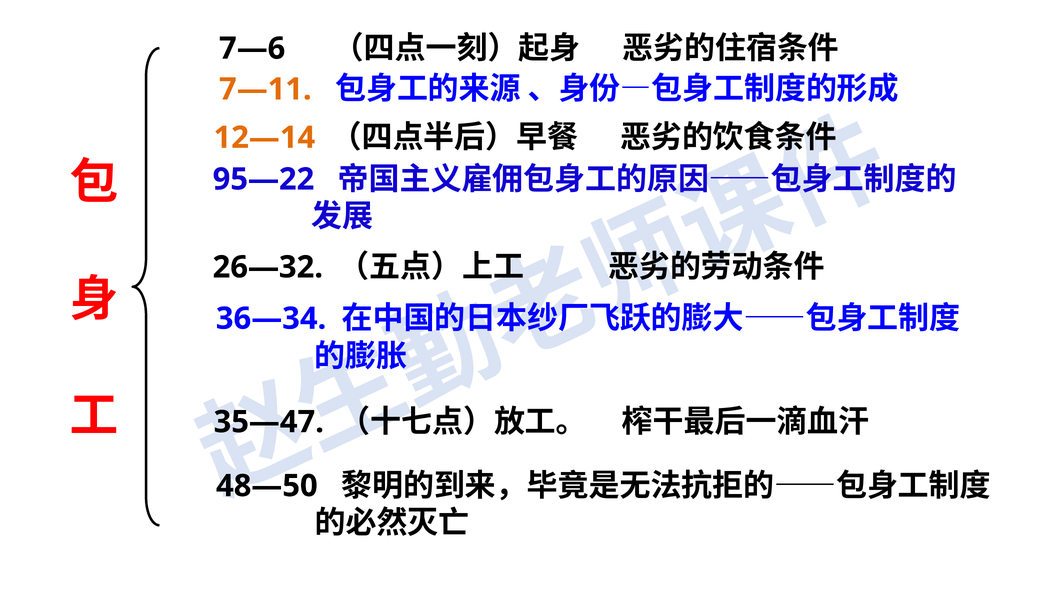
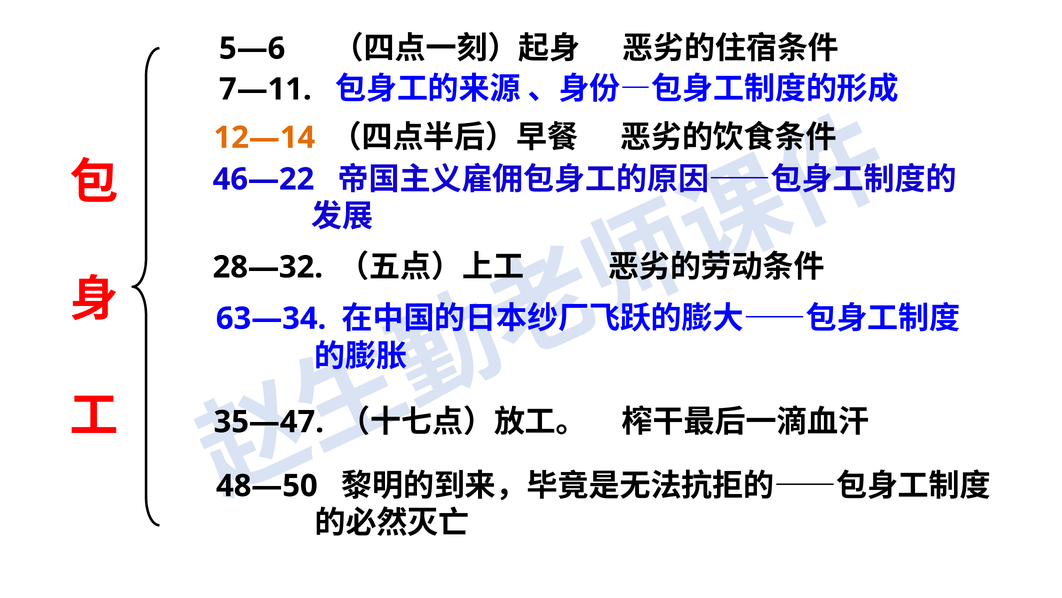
7—6: 7—6 -> 5—6
7—11 colour: orange -> black
95—22: 95—22 -> 46—22
26—32: 26—32 -> 28—32
36—34: 36—34 -> 63—34
